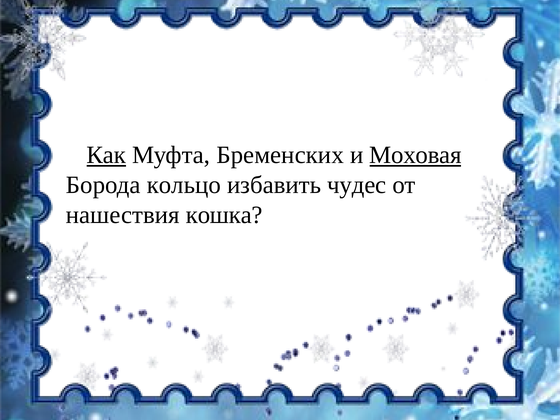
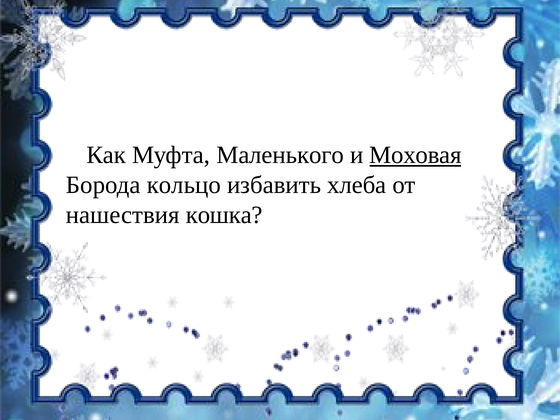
Как underline: present -> none
Бременских: Бременских -> Маленького
чудес: чудес -> хлеба
